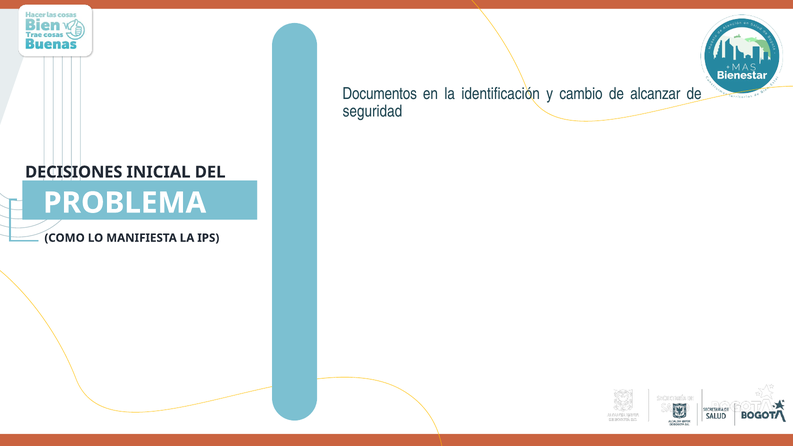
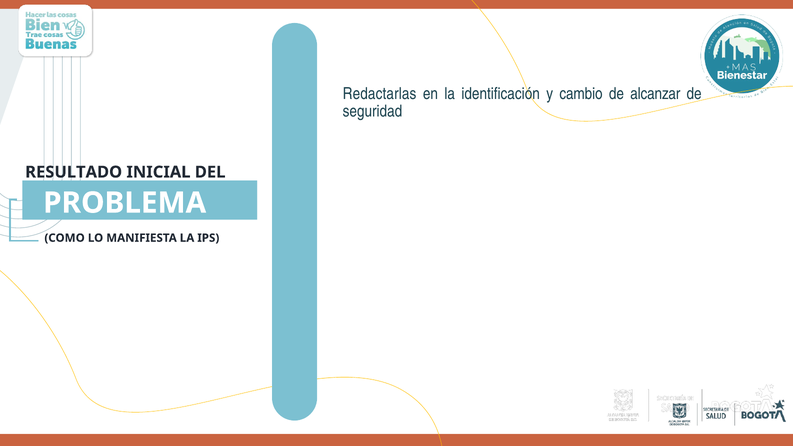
Documentos: Documentos -> Redactarlas
DECISIONES: DECISIONES -> RESULTADO
